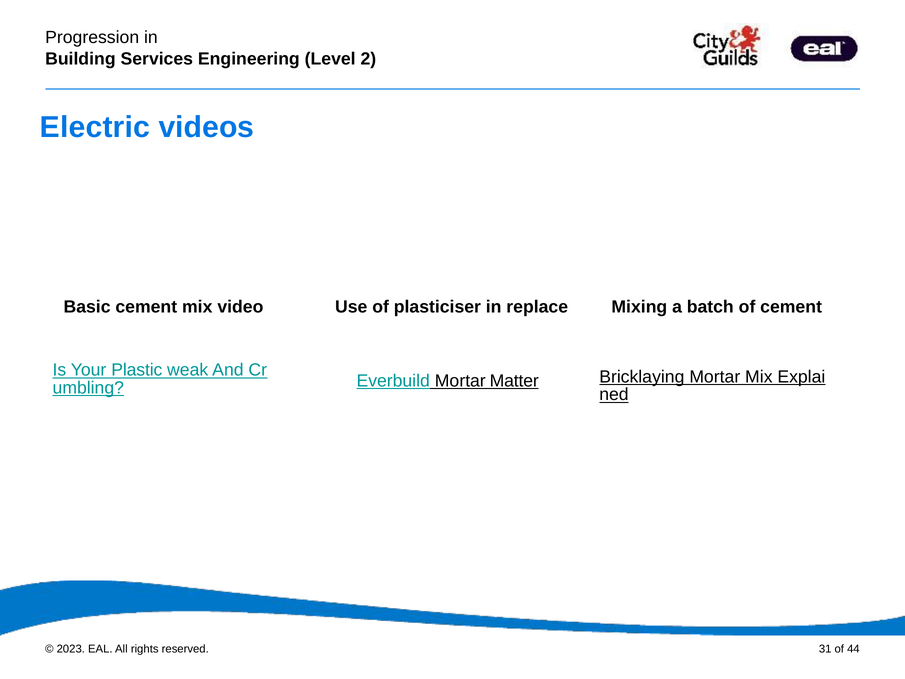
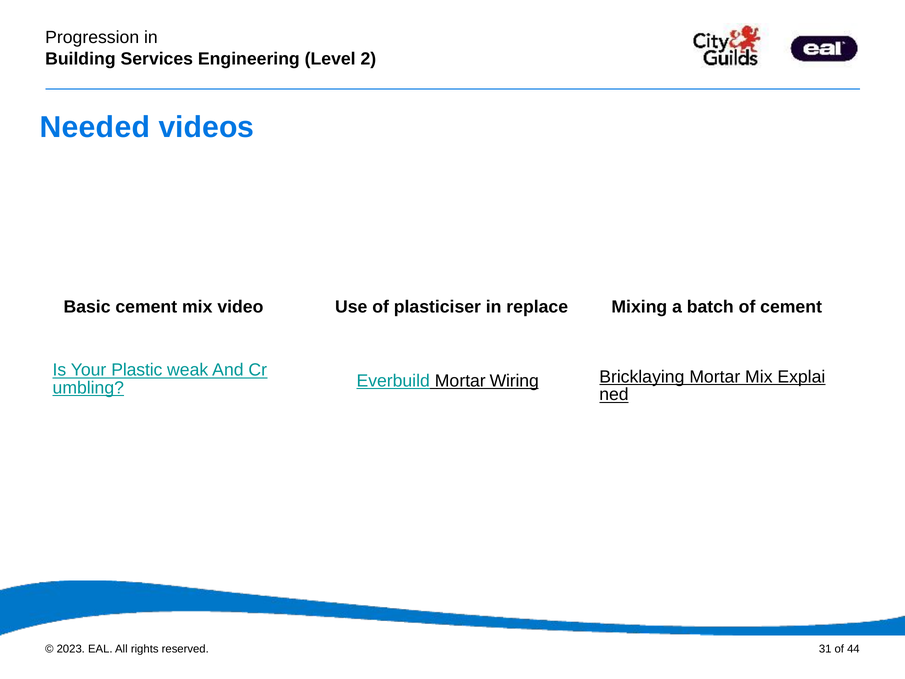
Electric: Electric -> Needed
Matter: Matter -> Wiring
